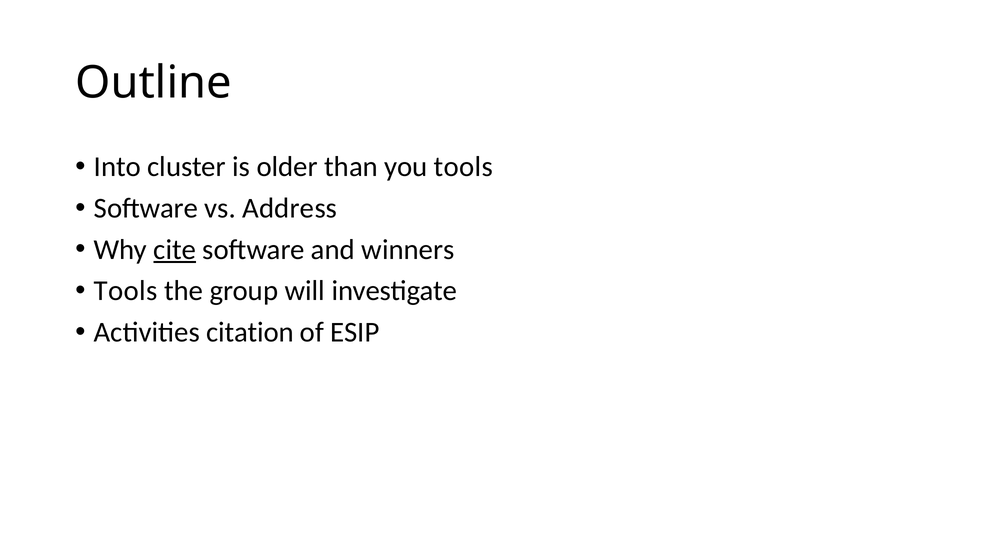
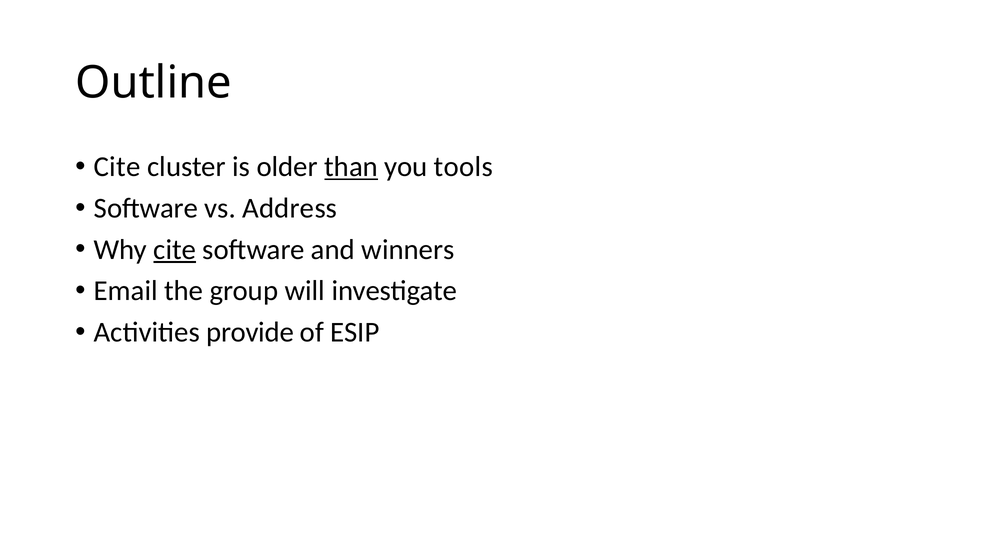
Into at (117, 167): Into -> Cite
than underline: none -> present
Tools at (126, 291): Tools -> Email
citation: citation -> provide
